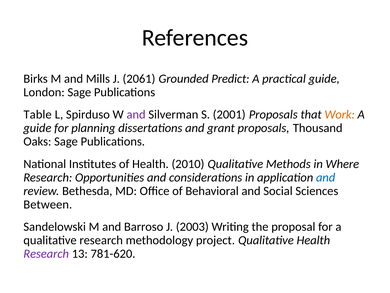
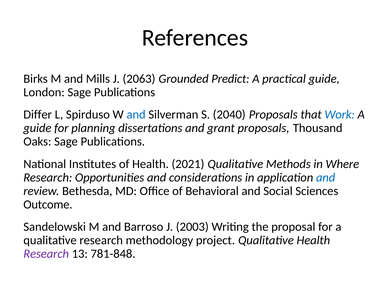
2061: 2061 -> 2063
Table: Table -> Differ
and at (136, 114) colour: purple -> blue
2001: 2001 -> 2040
Work colour: orange -> blue
2010: 2010 -> 2021
Between: Between -> Outcome
781-620: 781-620 -> 781-848
